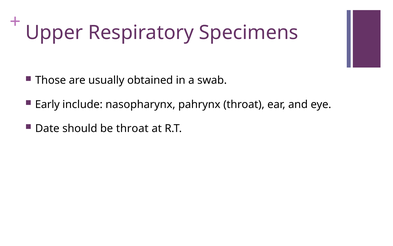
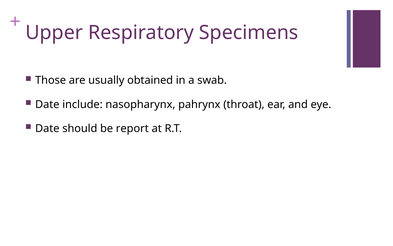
Early at (47, 104): Early -> Date
be throat: throat -> report
